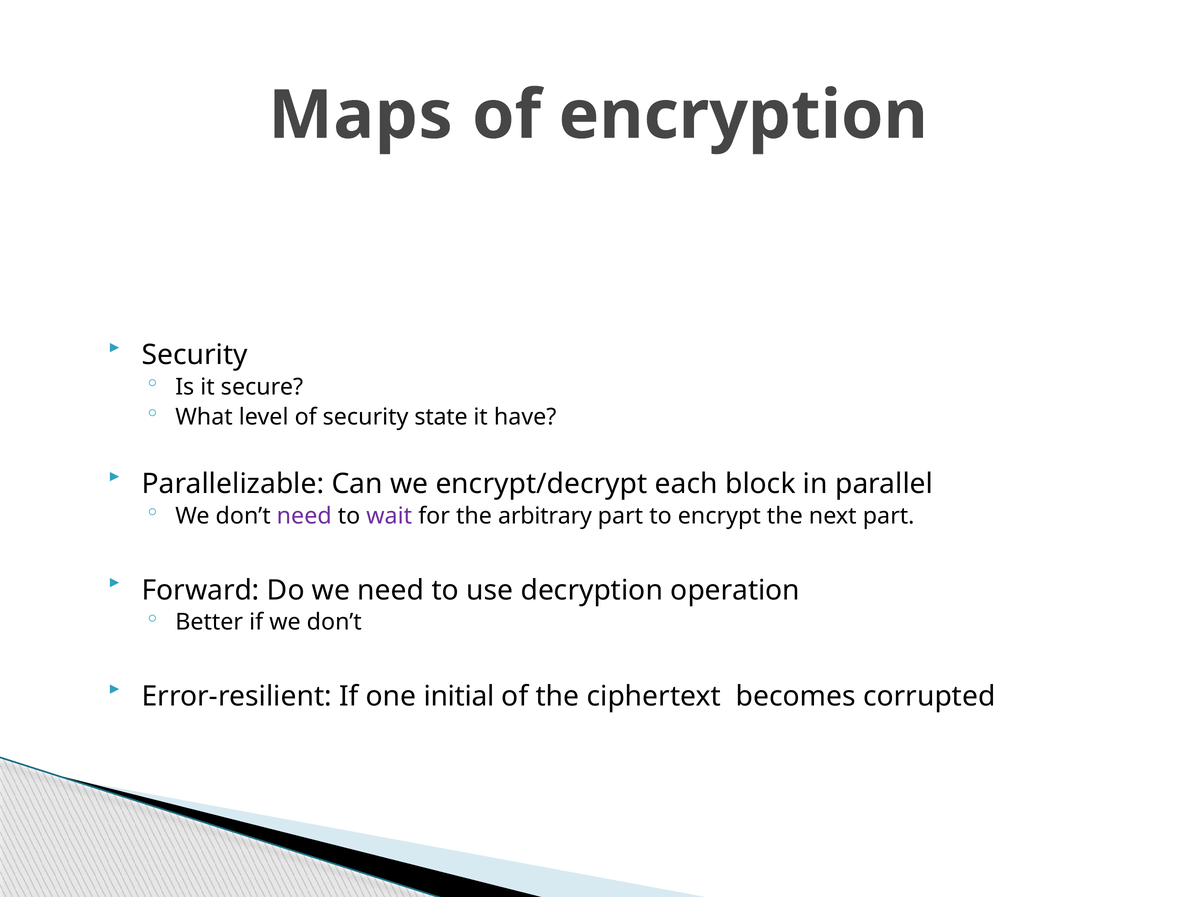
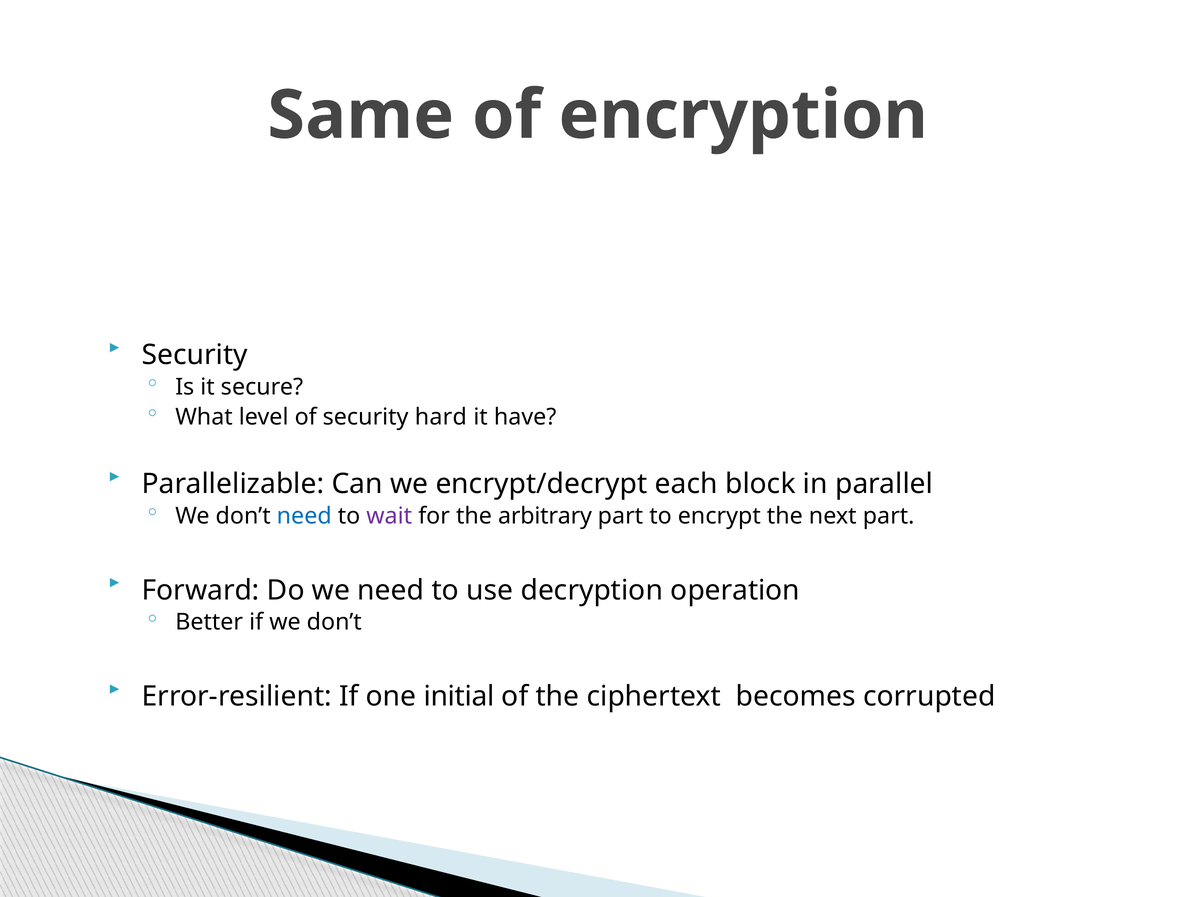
Maps: Maps -> Same
state: state -> hard
need at (304, 516) colour: purple -> blue
